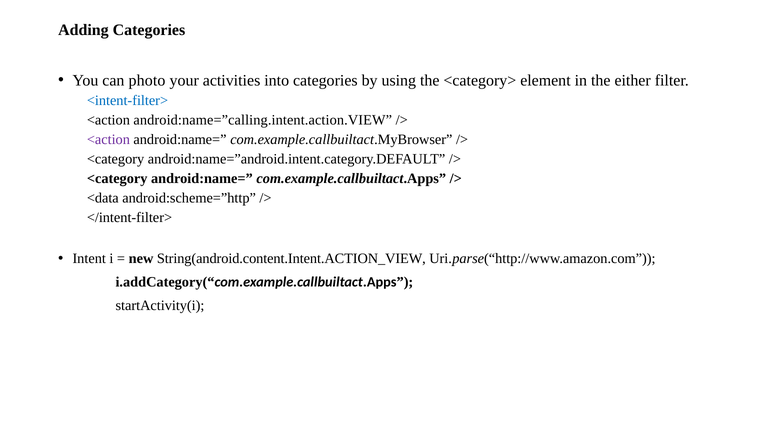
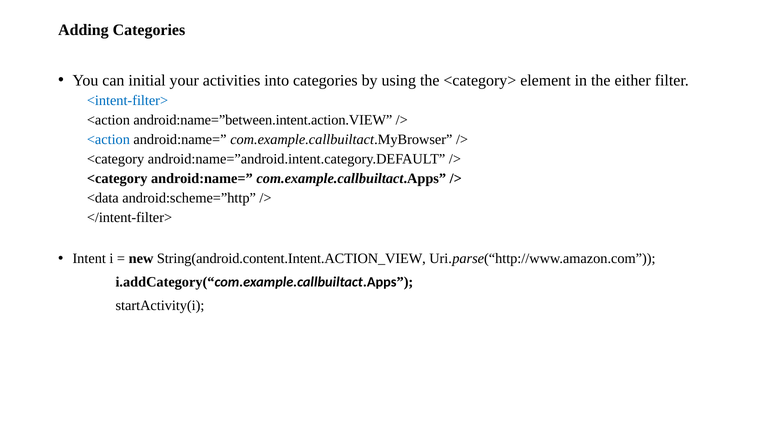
photo: photo -> initial
android:name=”calling.intent.action.VIEW: android:name=”calling.intent.action.VIEW -> android:name=”between.intent.action.VIEW
<action at (108, 140) colour: purple -> blue
